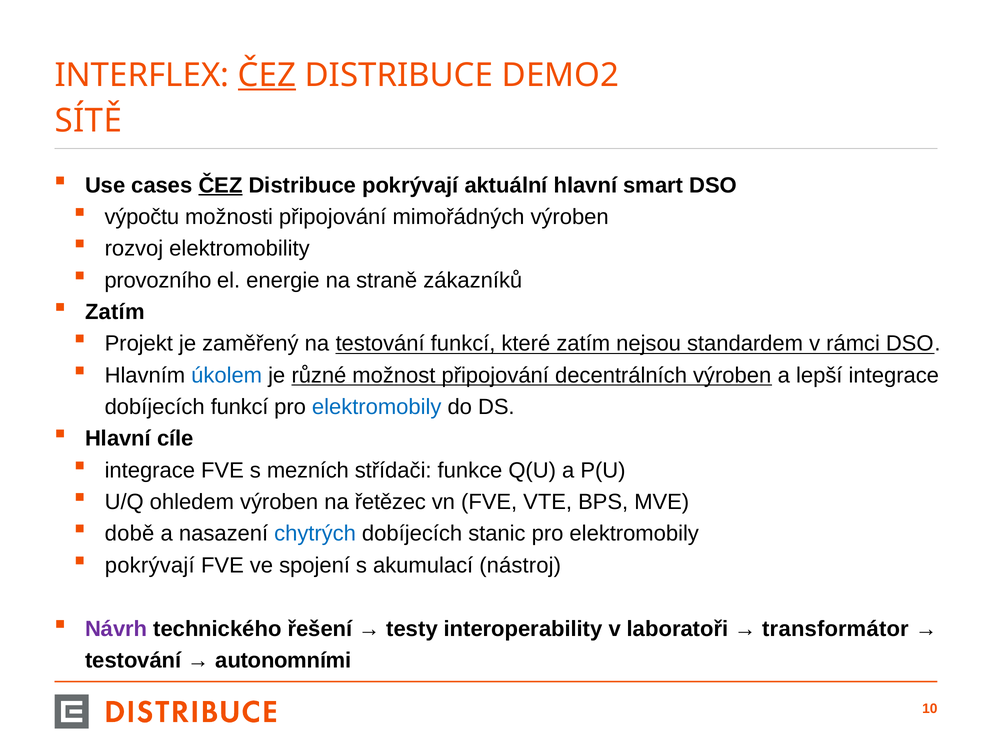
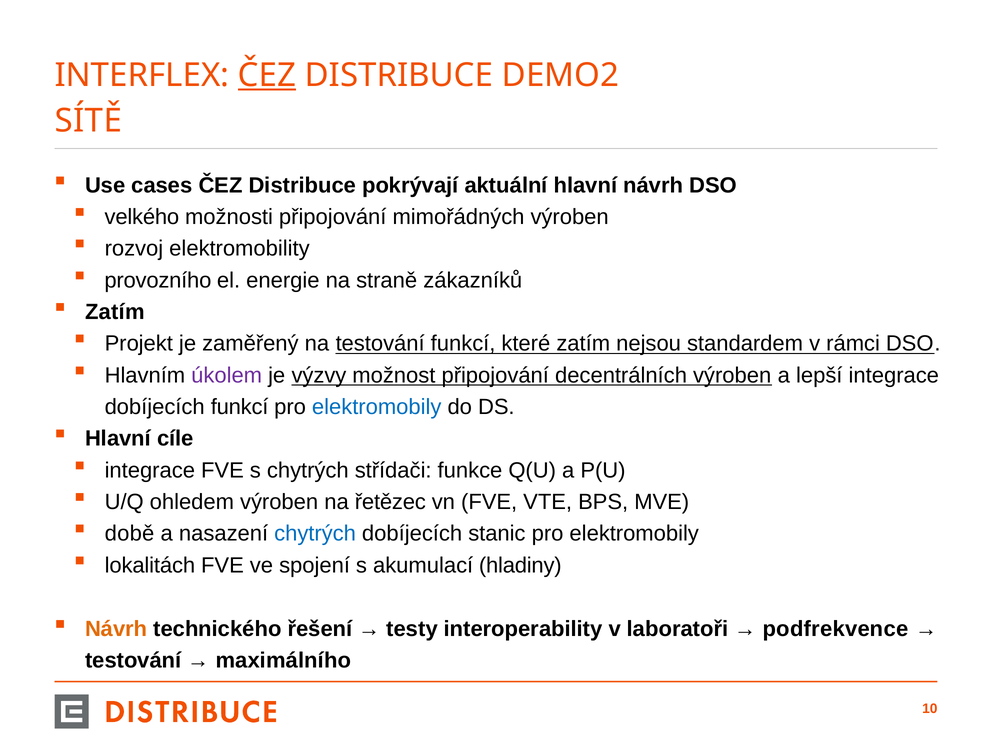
ČEZ at (221, 185) underline: present -> none
hlavní smart: smart -> návrh
výpočtu: výpočtu -> velkého
úkolem colour: blue -> purple
různé: různé -> výzvy
s mezních: mezních -> chytrých
pokrývají at (150, 565): pokrývají -> lokalitách
nástroj: nástroj -> hladiny
Návrh at (116, 629) colour: purple -> orange
transformátor: transformátor -> podfrekvence
autonomními: autonomními -> maximálního
